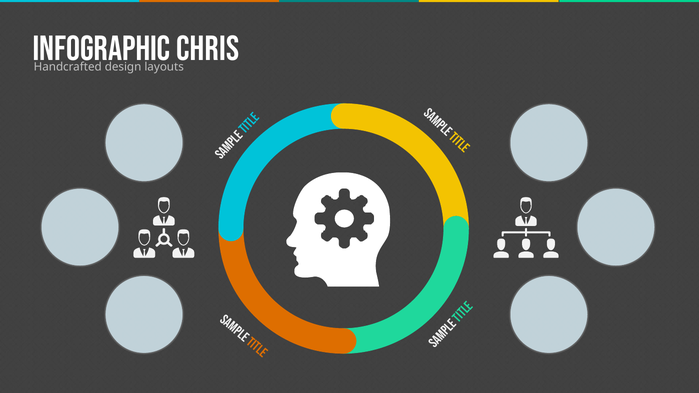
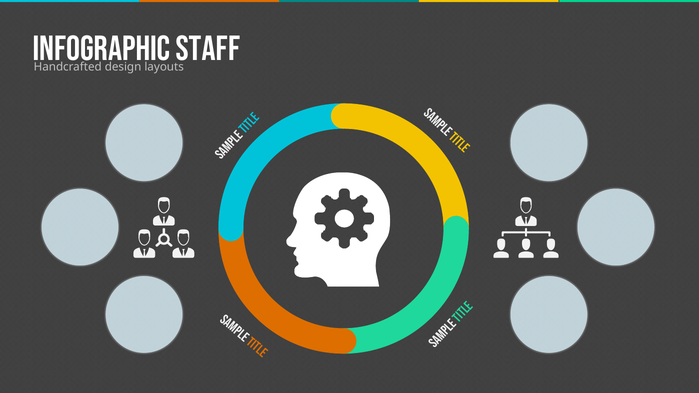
CHRIS: CHRIS -> STAFF
